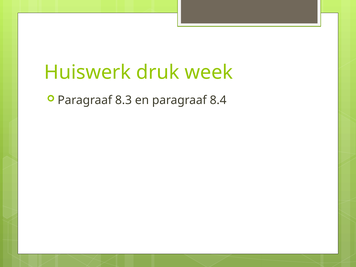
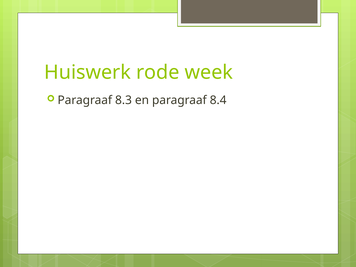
druk: druk -> rode
